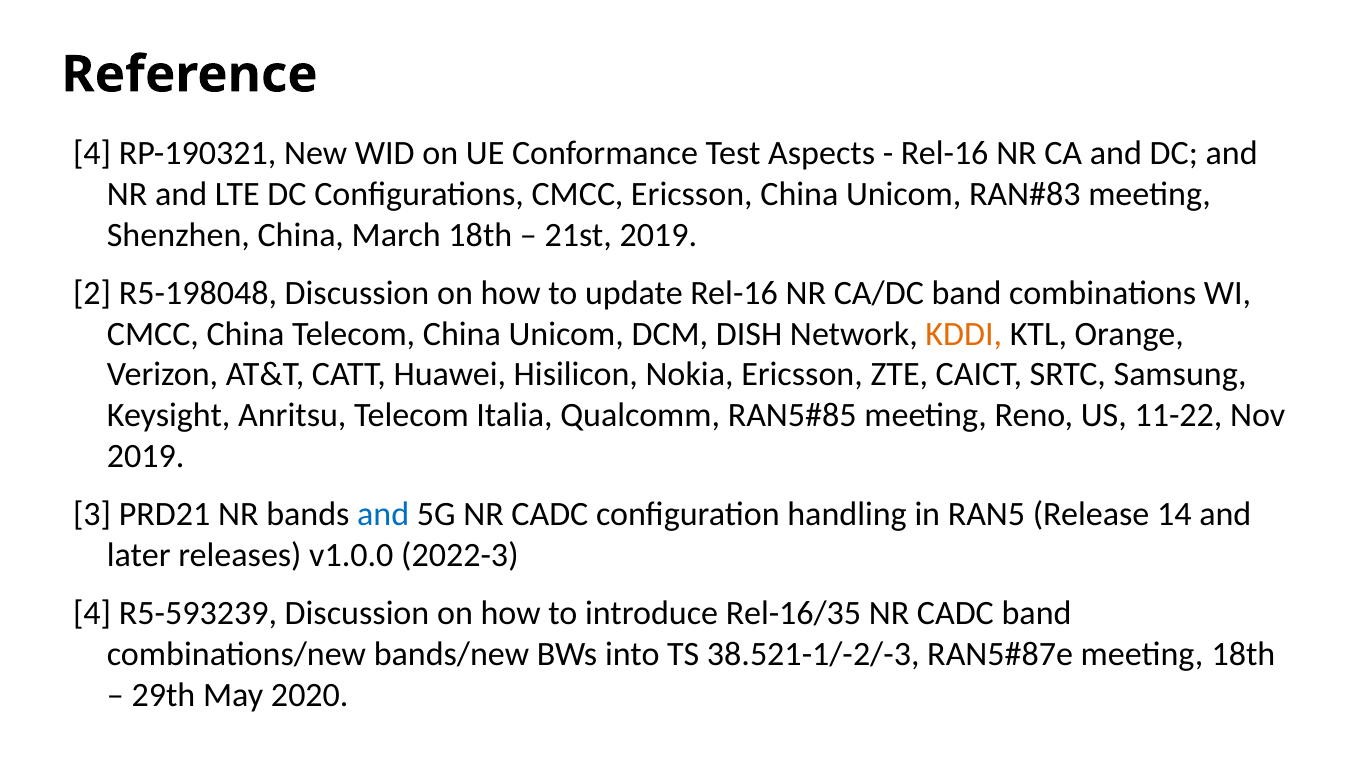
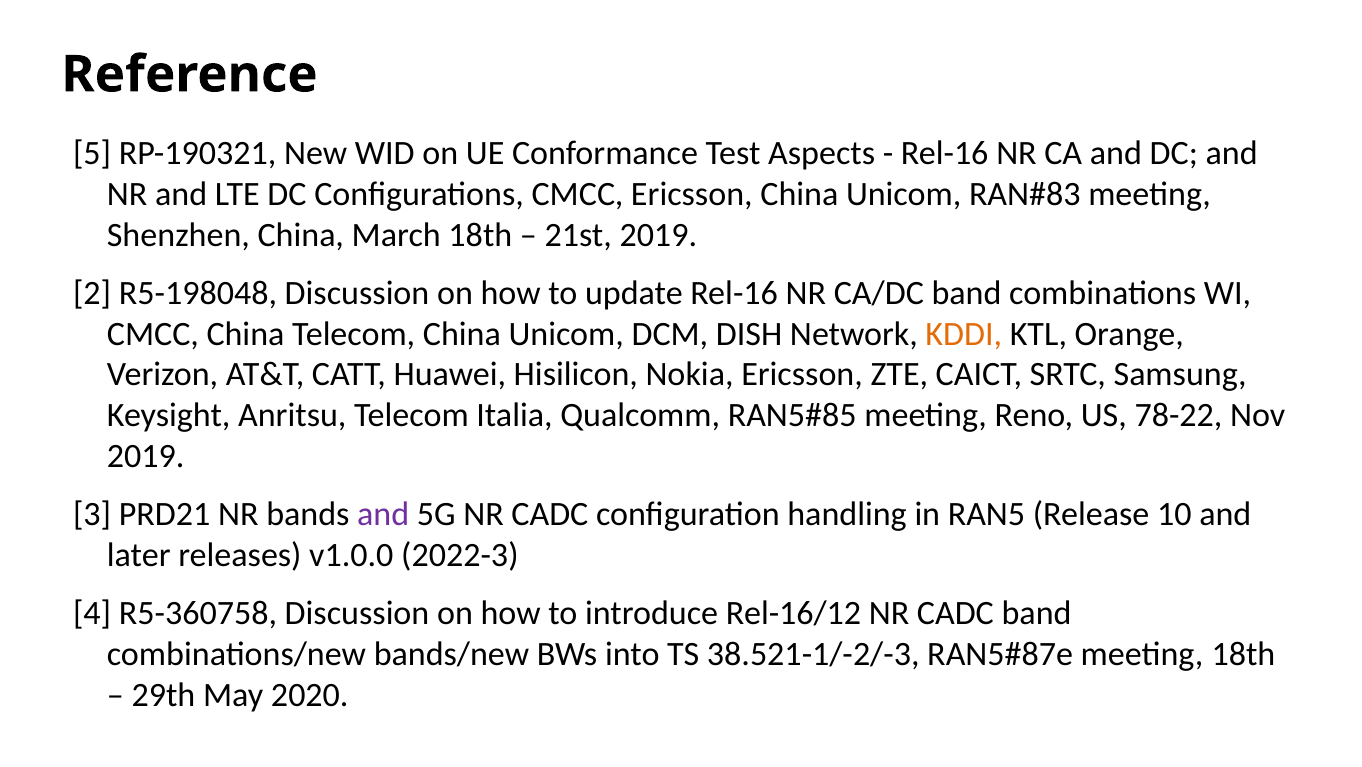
4 at (92, 153): 4 -> 5
11-22: 11-22 -> 78-22
and at (383, 514) colour: blue -> purple
14: 14 -> 10
R5-593239: R5-593239 -> R5-360758
Rel-16/35: Rel-16/35 -> Rel-16/12
